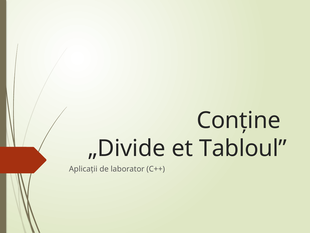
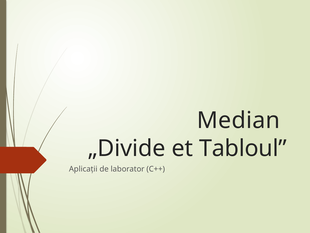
Conţine: Conţine -> Median
